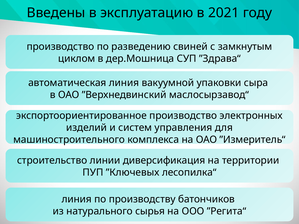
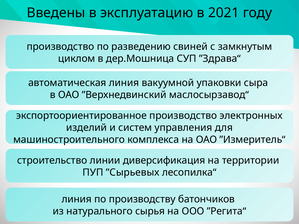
”Ключевых: ”Ключевых -> ”Сырьевых
